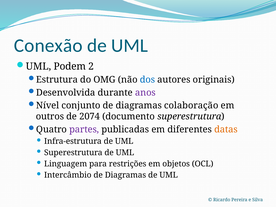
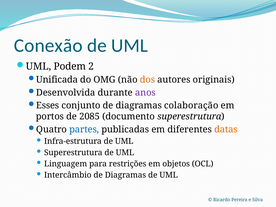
Estrutura: Estrutura -> Unificada
dos colour: blue -> orange
Nível: Nível -> Esses
outros: outros -> portos
2074: 2074 -> 2085
partes colour: purple -> blue
